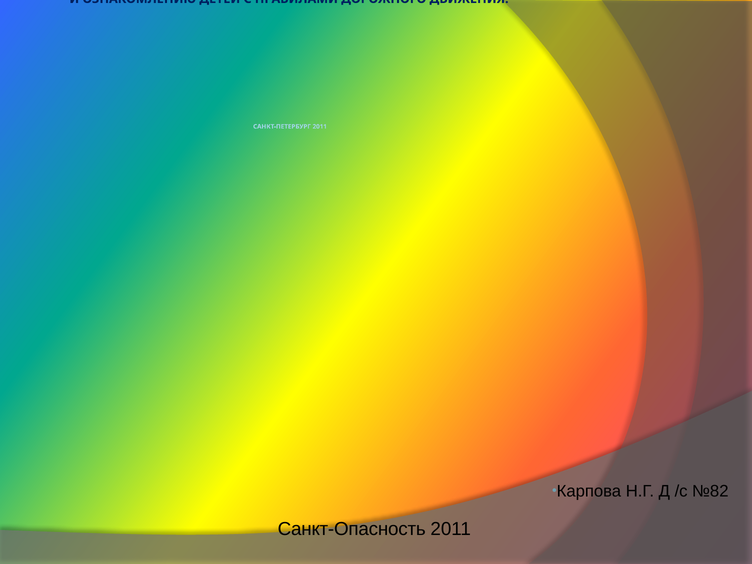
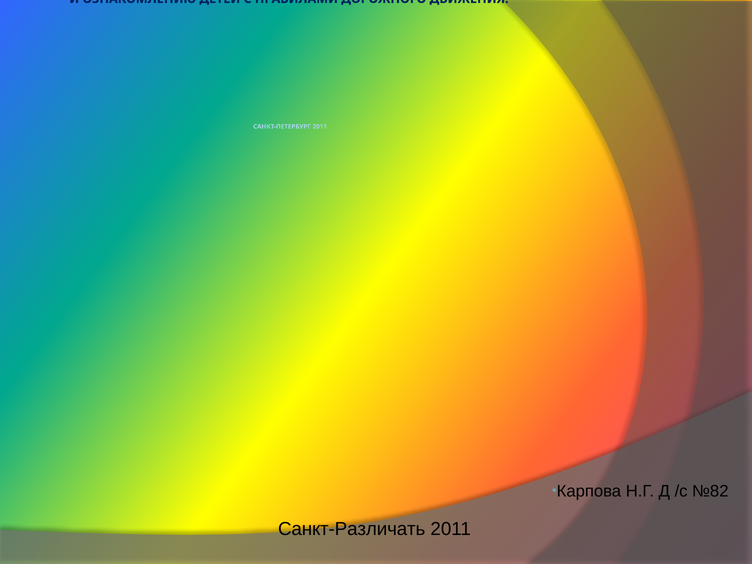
Санкт-Опасность: Санкт-Опасность -> Санкт-Различать
